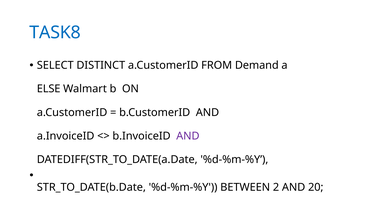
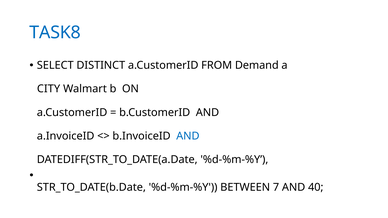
ELSE: ELSE -> CITY
AND at (188, 136) colour: purple -> blue
2: 2 -> 7
20: 20 -> 40
